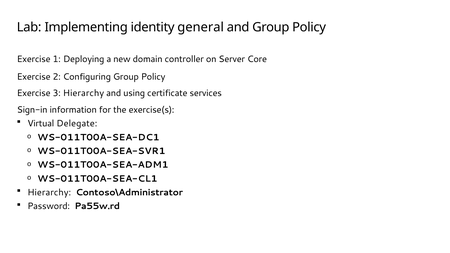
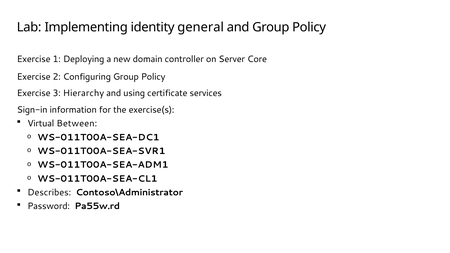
Delegate: Delegate -> Between
Hierarchy at (49, 193): Hierarchy -> Describes
